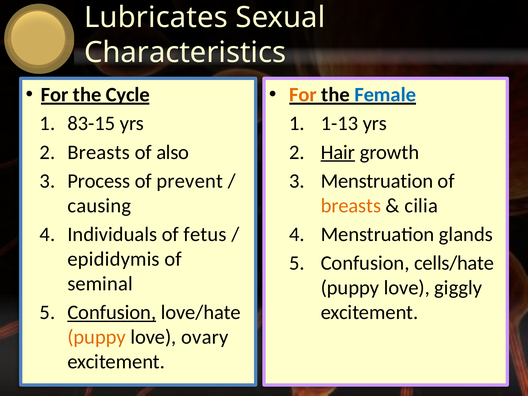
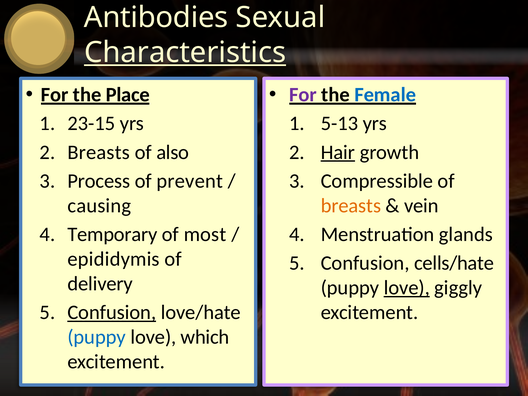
Lubricates: Lubricates -> Antibodies
Characteristics underline: none -> present
Cycle: Cycle -> Place
For at (303, 95) colour: orange -> purple
83-15: 83-15 -> 23-15
1-13: 1-13 -> 5-13
3 Menstruation: Menstruation -> Compressible
cilia: cilia -> vein
Individuals: Individuals -> Temporary
fetus: fetus -> most
seminal: seminal -> delivery
love at (407, 288) underline: none -> present
puppy at (97, 337) colour: orange -> blue
ovary: ovary -> which
